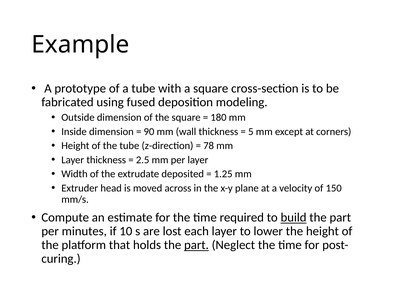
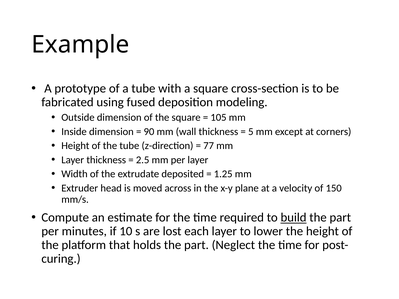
180: 180 -> 105
78: 78 -> 77
part at (196, 245) underline: present -> none
